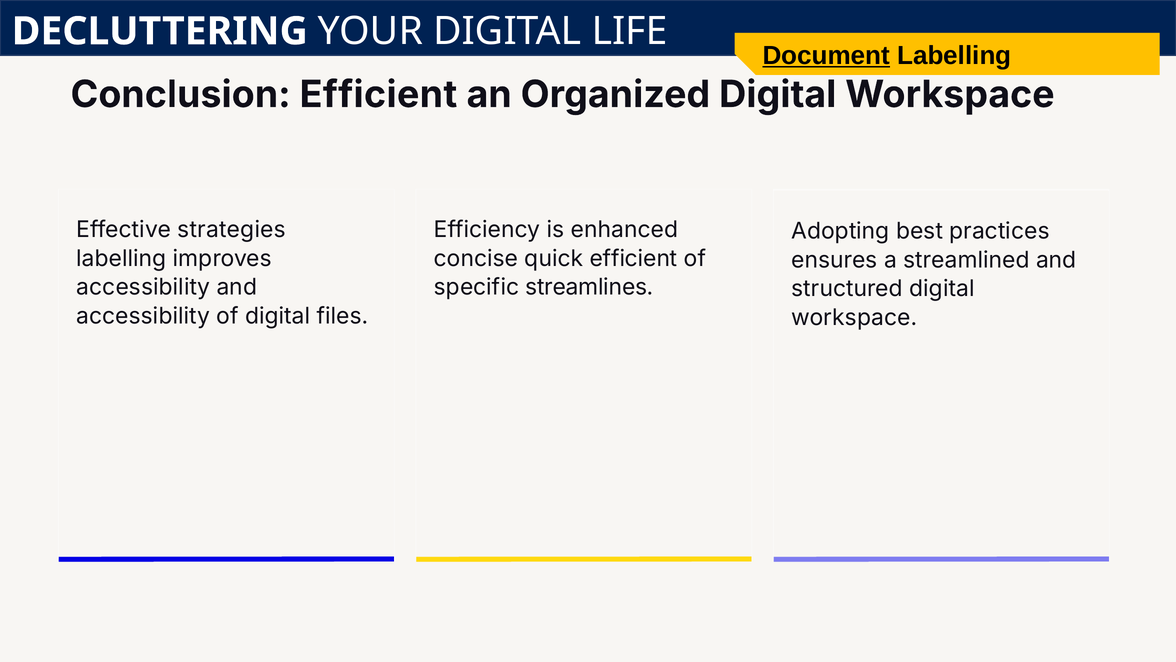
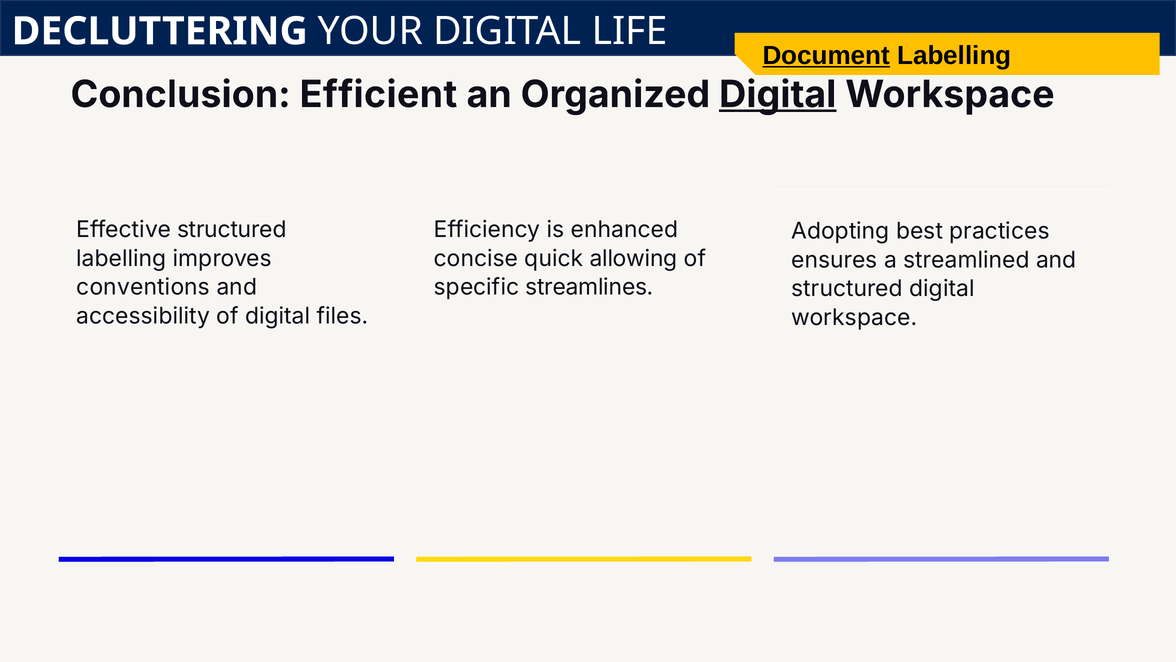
Digital at (778, 95) underline: none -> present
Effective strategies: strategies -> structured
quick efficient: efficient -> allowing
accessibility at (143, 287): accessibility -> conventions
